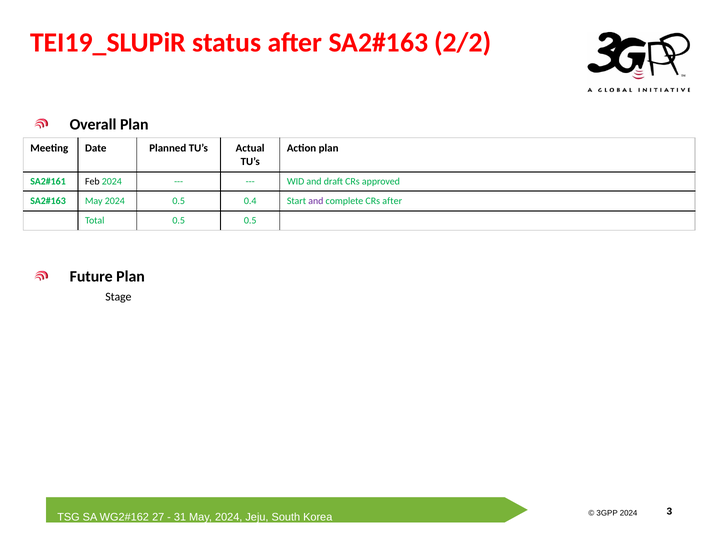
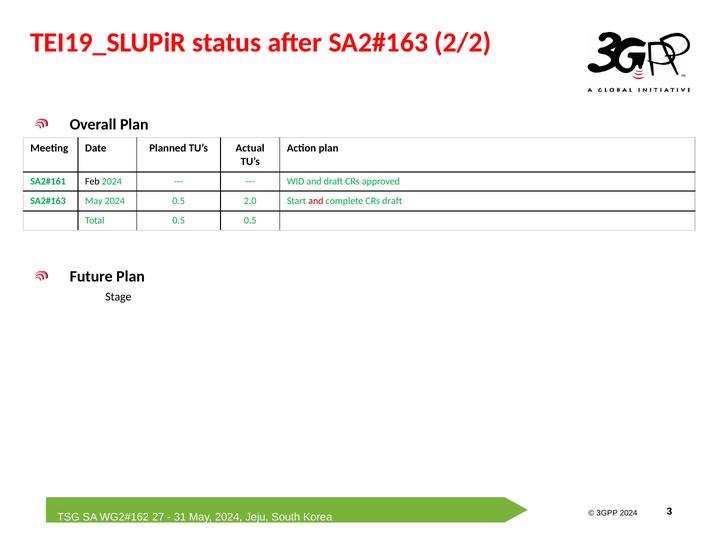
0.4: 0.4 -> 2.0
and at (316, 201) colour: purple -> red
CRs after: after -> draft
